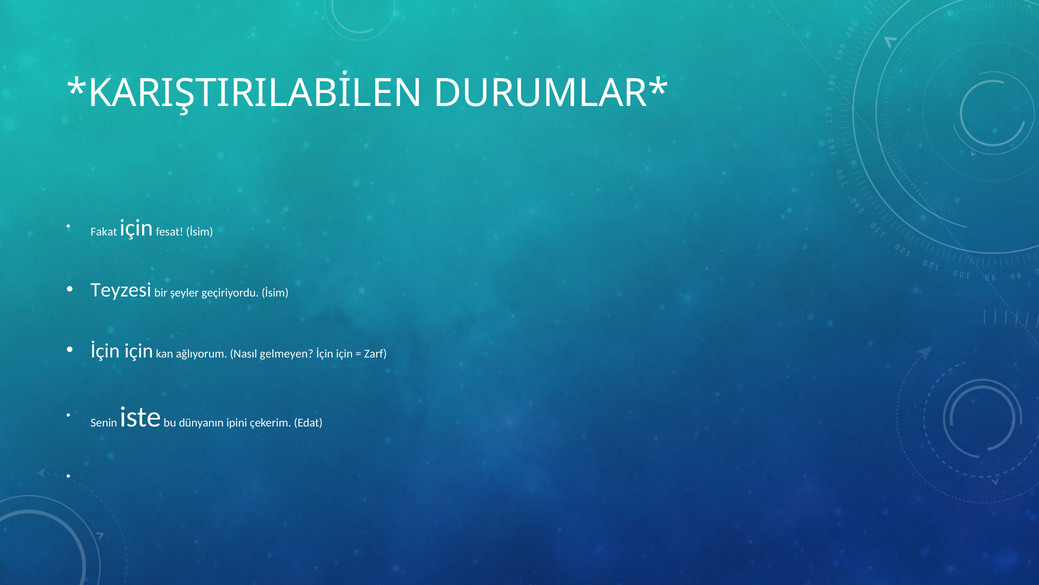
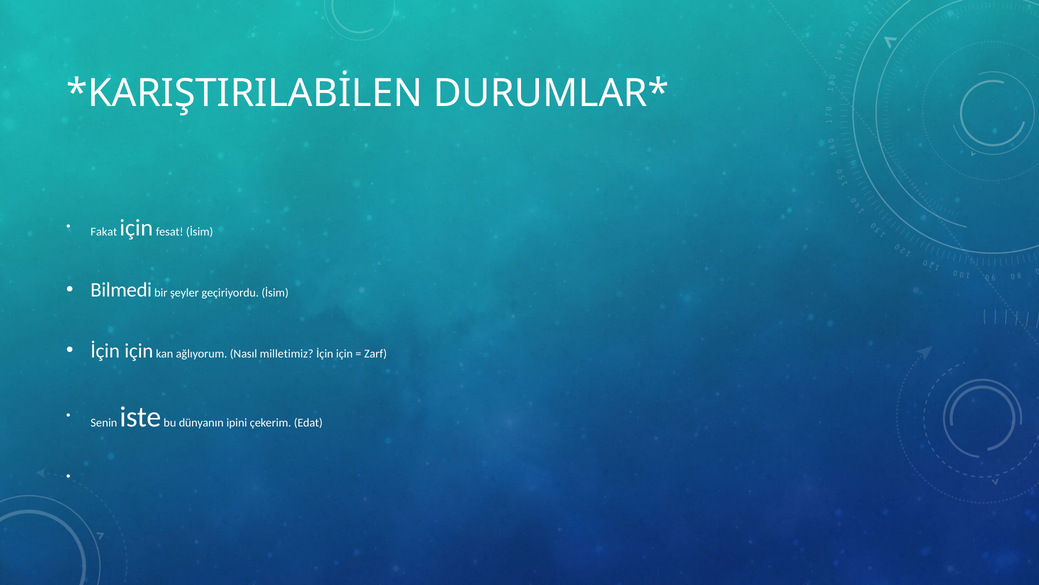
Teyzesi: Teyzesi -> Bilmedi
gelmeyen: gelmeyen -> milletimiz
